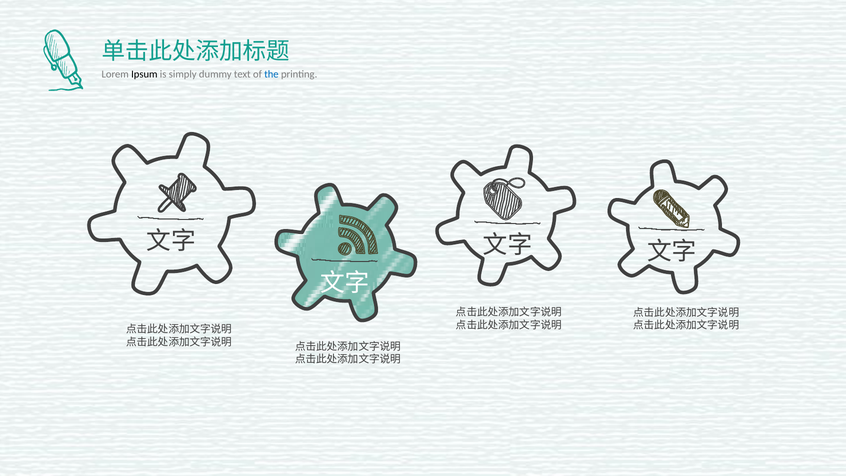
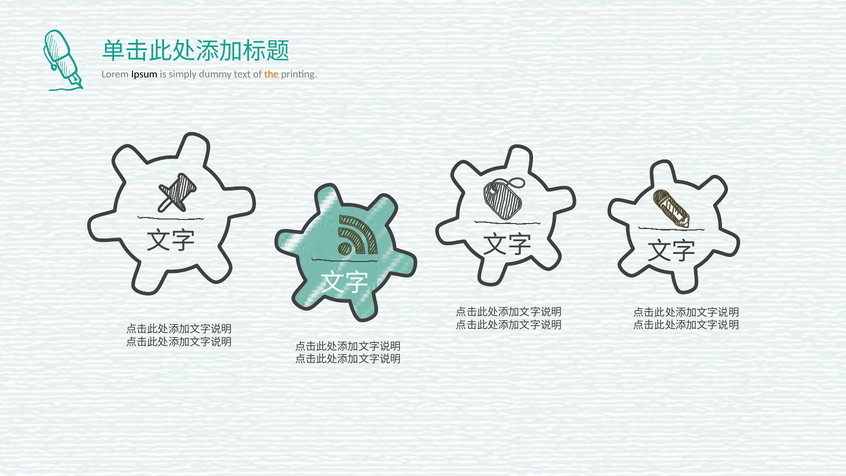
the colour: blue -> orange
